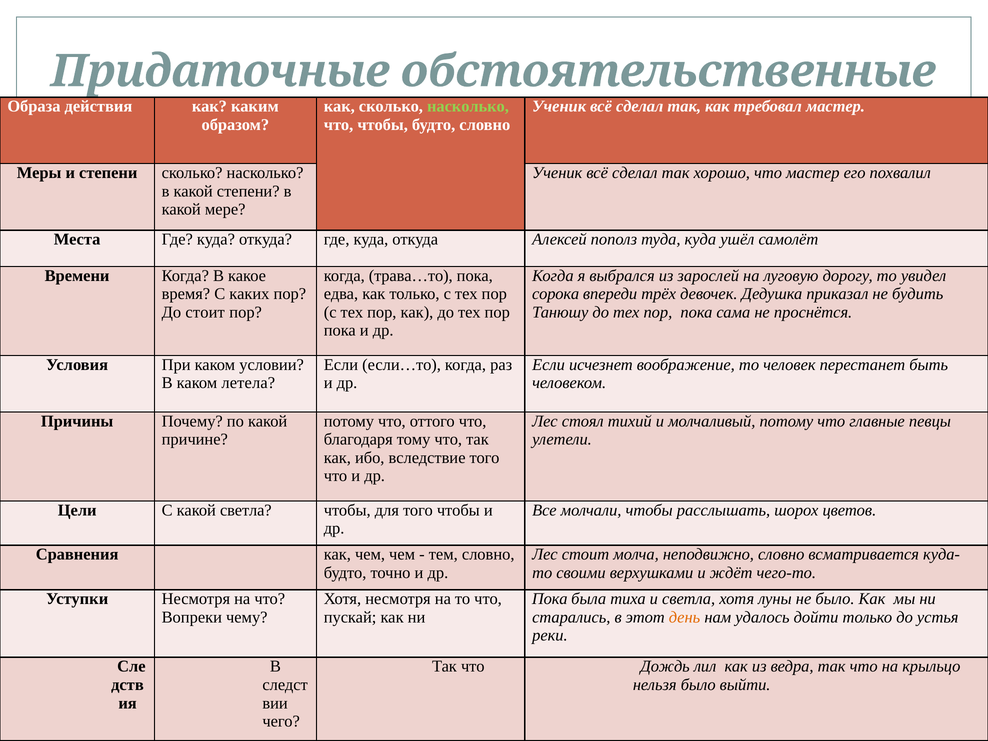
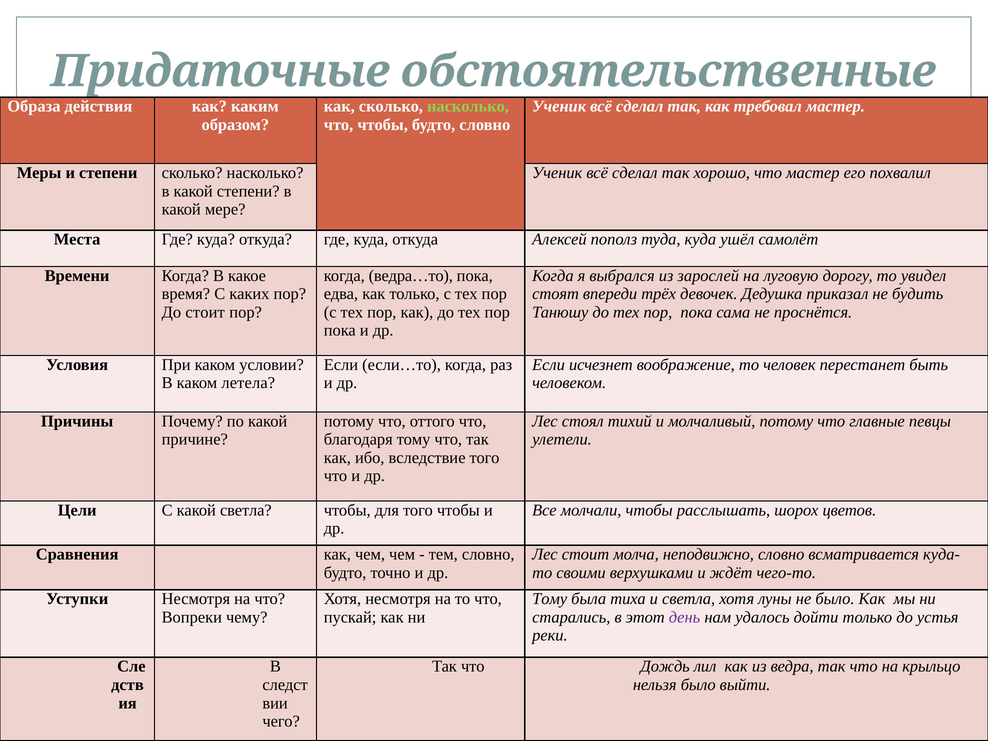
трава…то: трава…то -> ведра…то
сорока: сорока -> стоят
Пока at (550, 599): Пока -> Тому
день colour: orange -> purple
